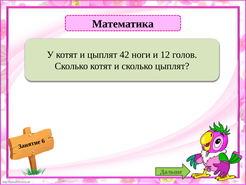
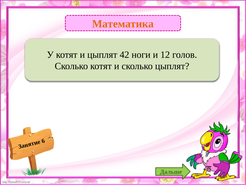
Математика colour: black -> orange
